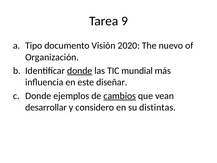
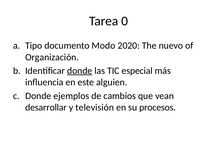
9: 9 -> 0
Visión: Visión -> Modo
mundial: mundial -> especial
diseñar: diseñar -> alguien
cambios underline: present -> none
considero: considero -> televisión
distintas: distintas -> procesos
